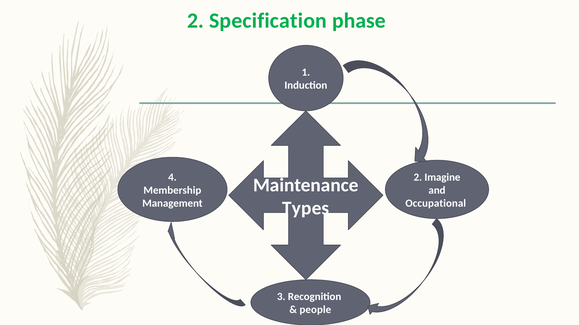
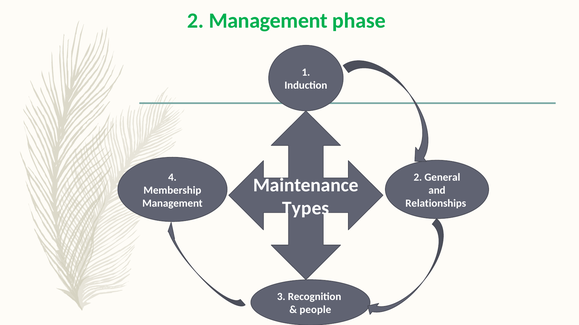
2 Specification: Specification -> Management
Imagine: Imagine -> General
Occupational: Occupational -> Relationships
